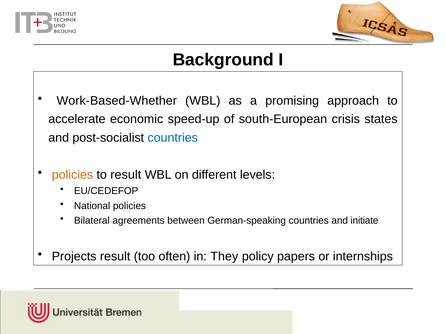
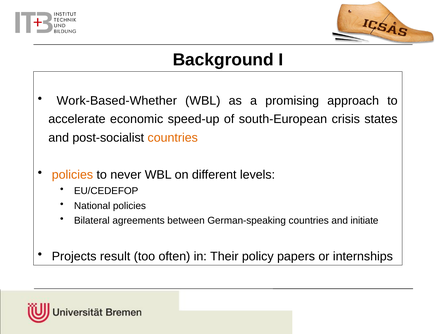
countries at (173, 138) colour: blue -> orange
to result: result -> never
They: They -> Their
